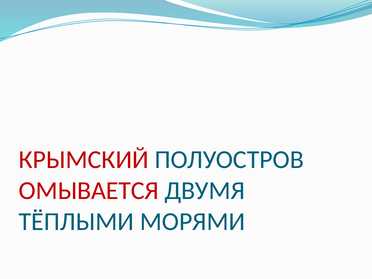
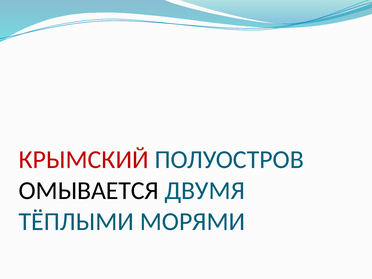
ОМЫВАЕТСЯ colour: red -> black
